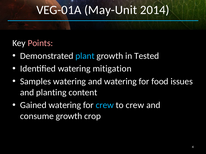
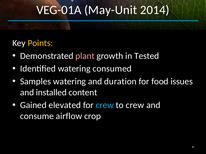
Points colour: pink -> yellow
plant colour: light blue -> pink
mitigation: mitigation -> consumed
and watering: watering -> duration
planting: planting -> installed
Gained watering: watering -> elevated
consume growth: growth -> airflow
